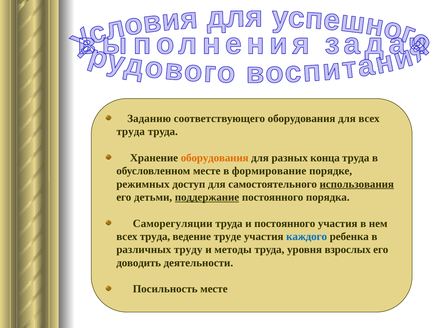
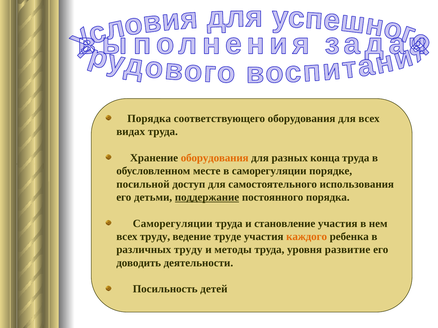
Заданию at (149, 119): Заданию -> Порядка
труда at (131, 132): труда -> видах
в формирование: формирование -> саморегуляции
режимных: режимных -> посильной
использования underline: present -> none
и постоянного: постоянного -> становление
труда at (155, 237): труда -> труду
каждого colour: blue -> orange
взрослых: взрослых -> развитие
Посильность месте: месте -> детей
